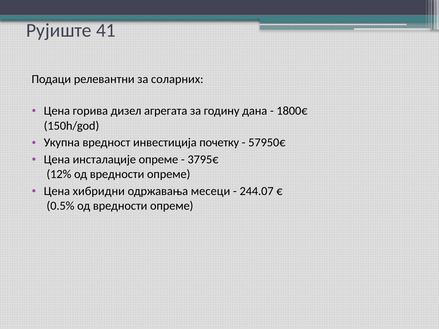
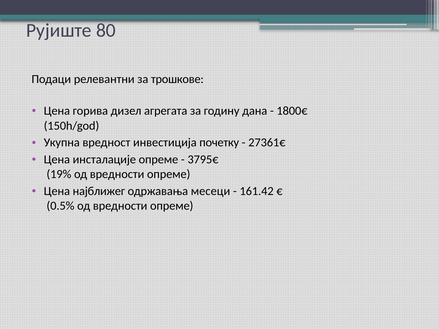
41: 41 -> 80
соларних: соларних -> трошкове
57950€: 57950€ -> 27361€
12%: 12% -> 19%
хибридни: хибридни -> најближег
244.07: 244.07 -> 161.42
